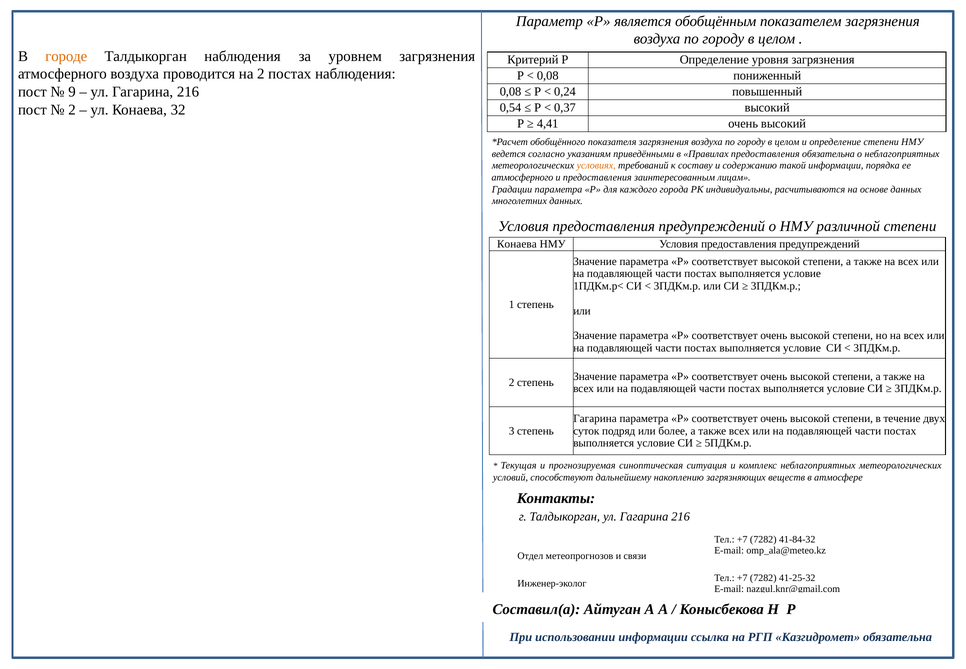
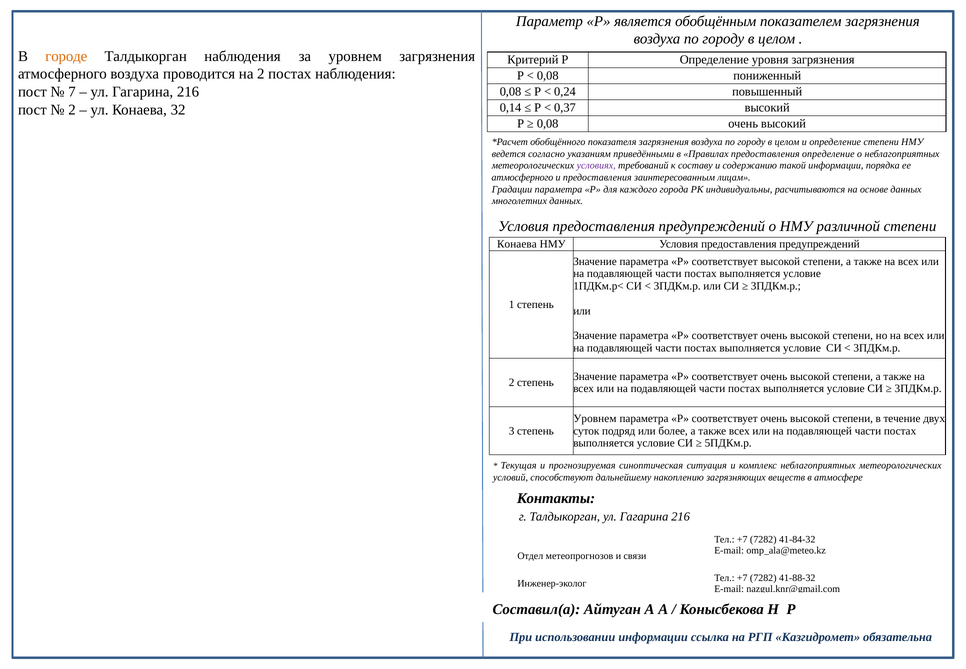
9: 9 -> 7
0,54: 0,54 -> 0,14
4,41 at (548, 124): 4,41 -> 0,08
предоставления обязательна: обязательна -> определение
условиях colour: orange -> purple
Гагарина at (595, 418): Гагарина -> Уровнем
41-25-32: 41-25-32 -> 41-88-32
